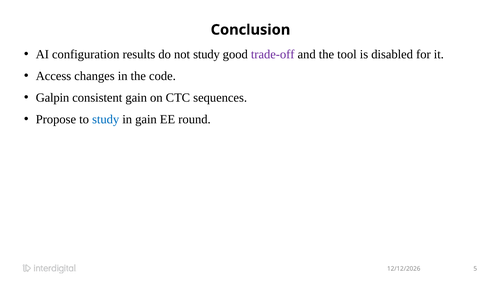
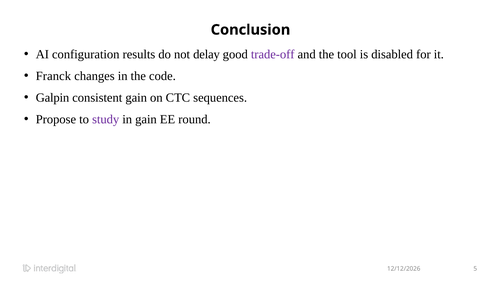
not study: study -> delay
Access: Access -> Franck
study at (106, 119) colour: blue -> purple
